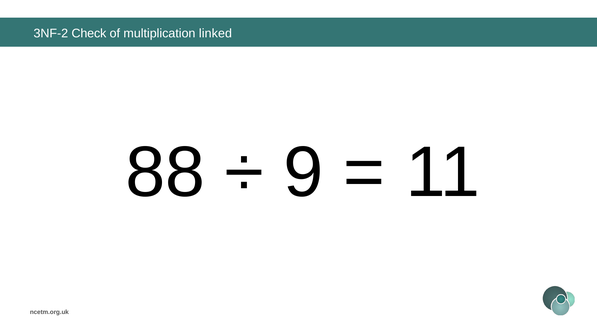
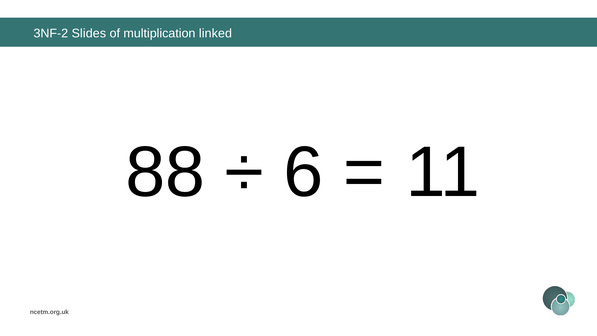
Check: Check -> Slides
9: 9 -> 6
